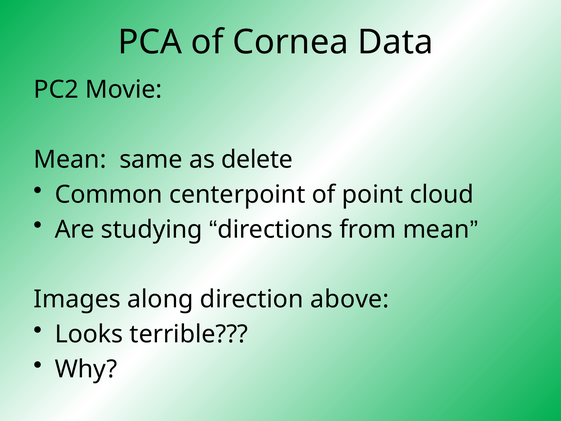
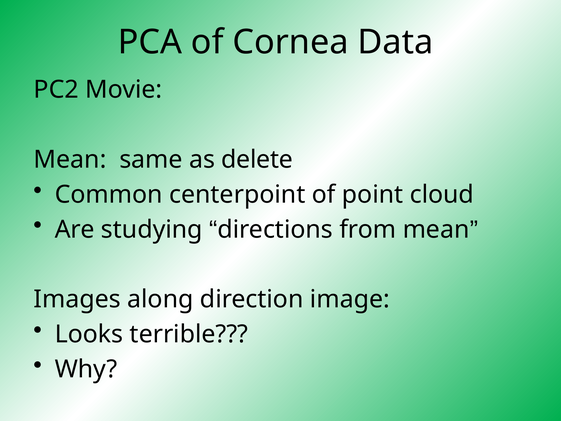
above: above -> image
